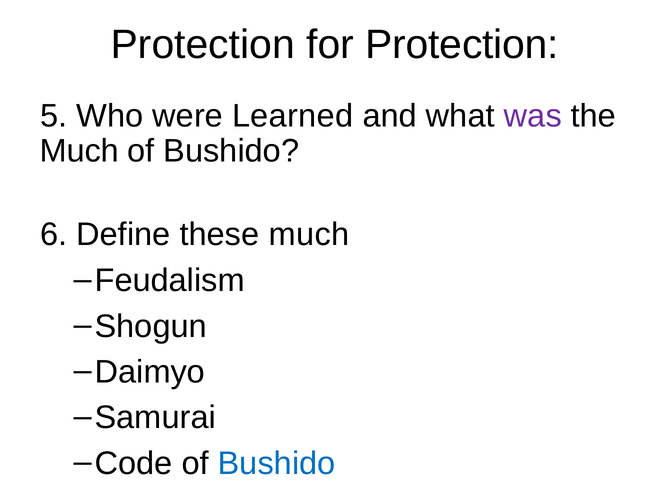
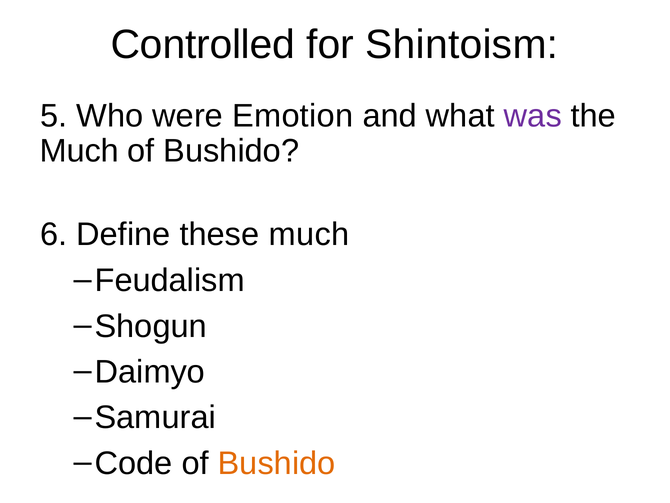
Protection at (203, 45): Protection -> Controlled
for Protection: Protection -> Shintoism
Learned: Learned -> Emotion
Bushido at (277, 463) colour: blue -> orange
